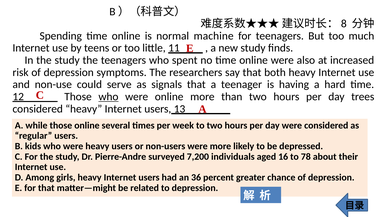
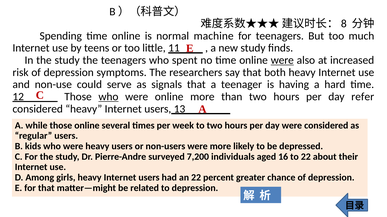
were at (282, 60) underline: none -> present
trees: trees -> refer
to 78: 78 -> 22
an 36: 36 -> 22
